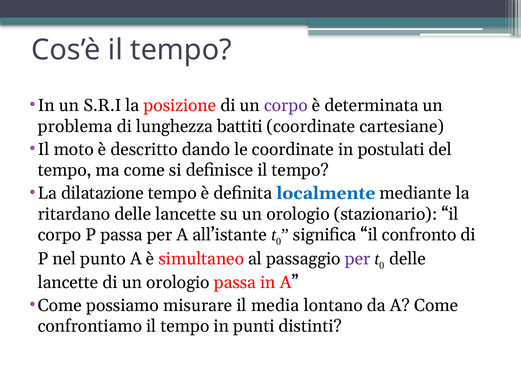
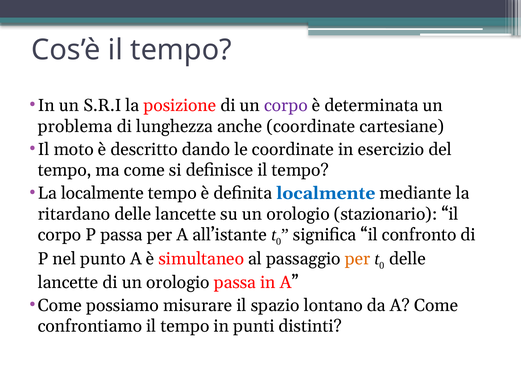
battiti: battiti -> anche
postulati: postulati -> esercizio
La dilatazione: dilatazione -> localmente
per at (357, 258) colour: purple -> orange
media: media -> spazio
